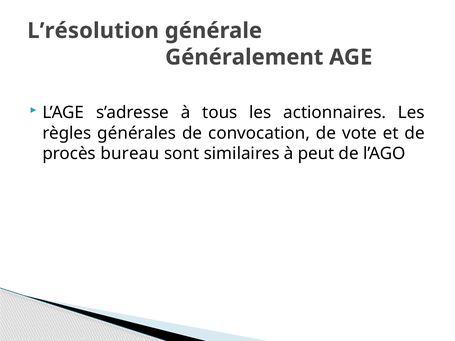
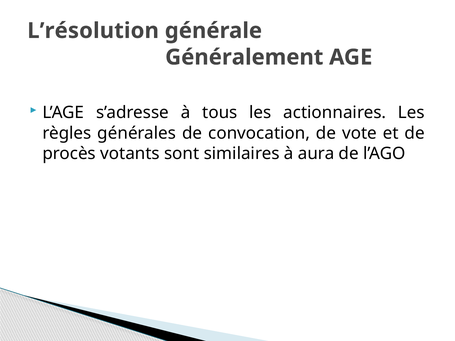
bureau: bureau -> votants
peut: peut -> aura
